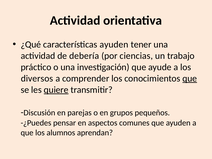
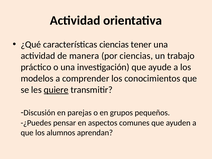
características ayuden: ayuden -> ciencias
debería: debería -> manera
diversos: diversos -> modelos
que at (190, 78) underline: present -> none
